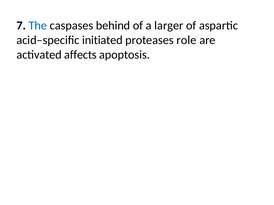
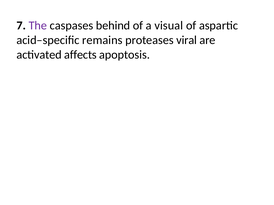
The colour: blue -> purple
larger: larger -> visual
initiated: initiated -> remains
role: role -> viral
